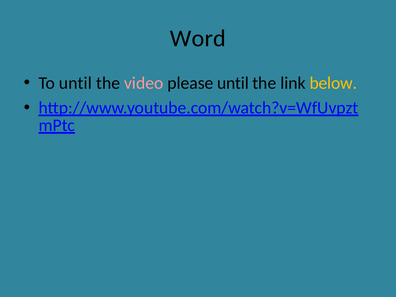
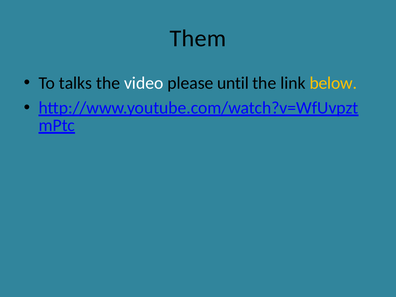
Word: Word -> Them
To until: until -> talks
video colour: pink -> white
